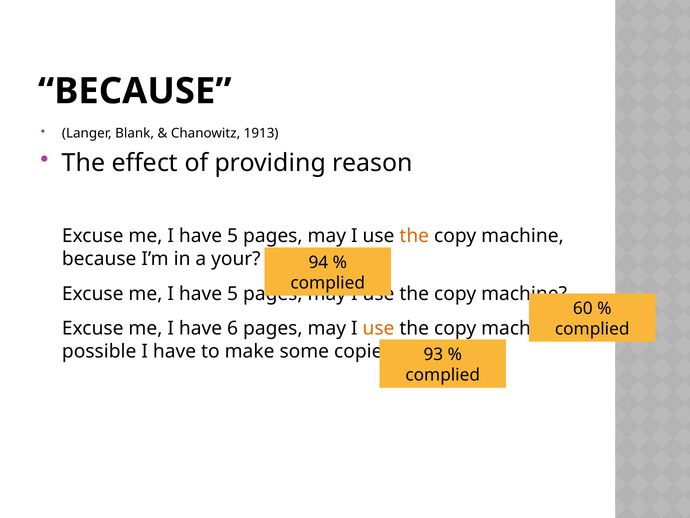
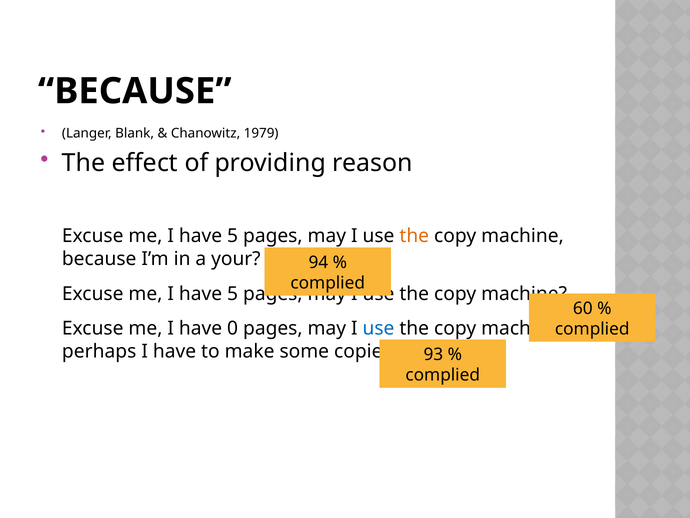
1913: 1913 -> 1979
6: 6 -> 0
use at (378, 328) colour: orange -> blue
possible: possible -> perhaps
